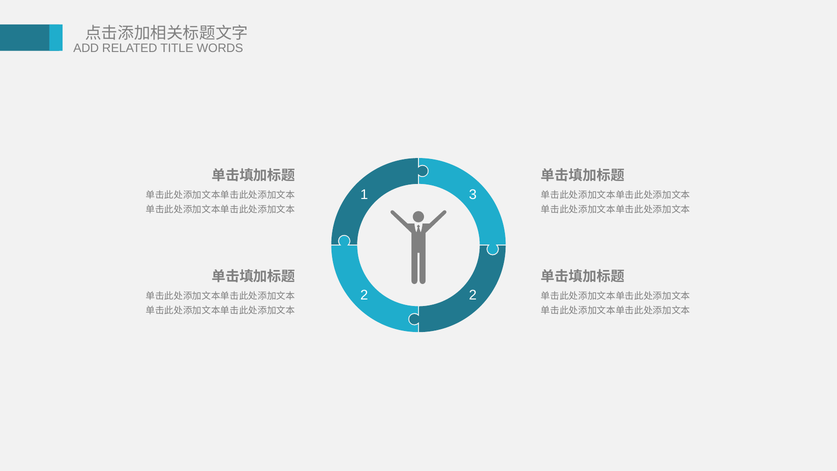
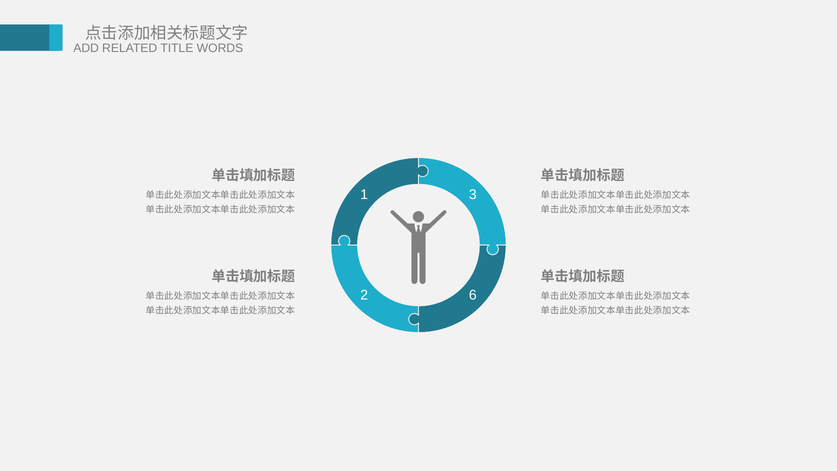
2 2: 2 -> 6
